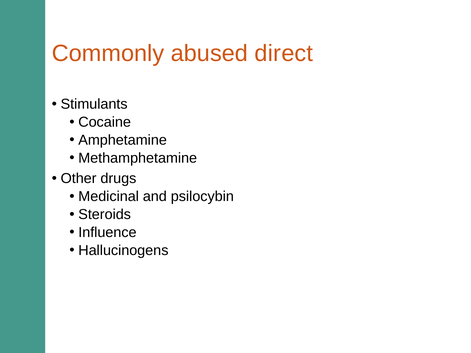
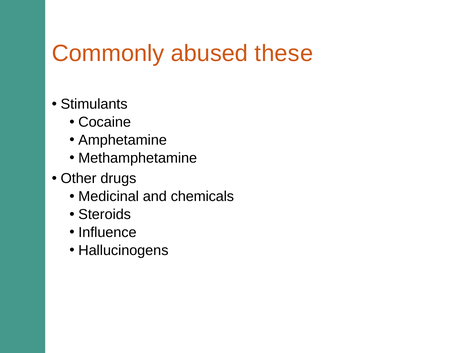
direct: direct -> these
psilocybin: psilocybin -> chemicals
